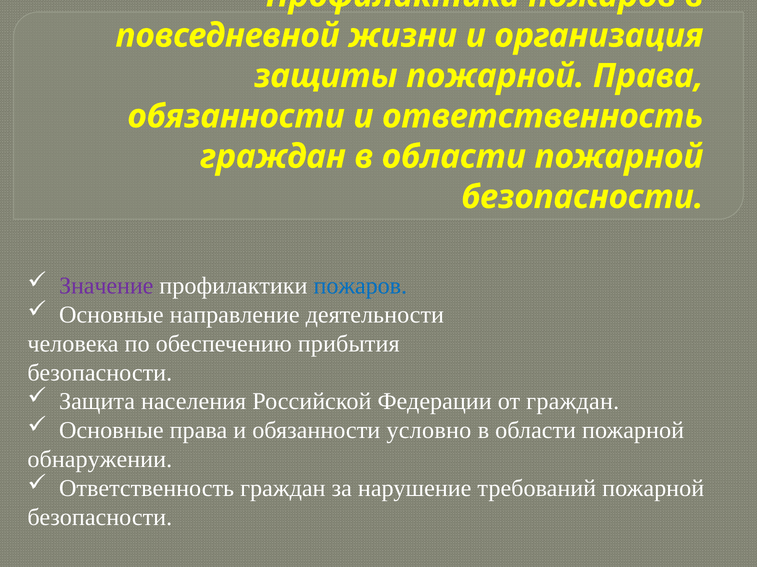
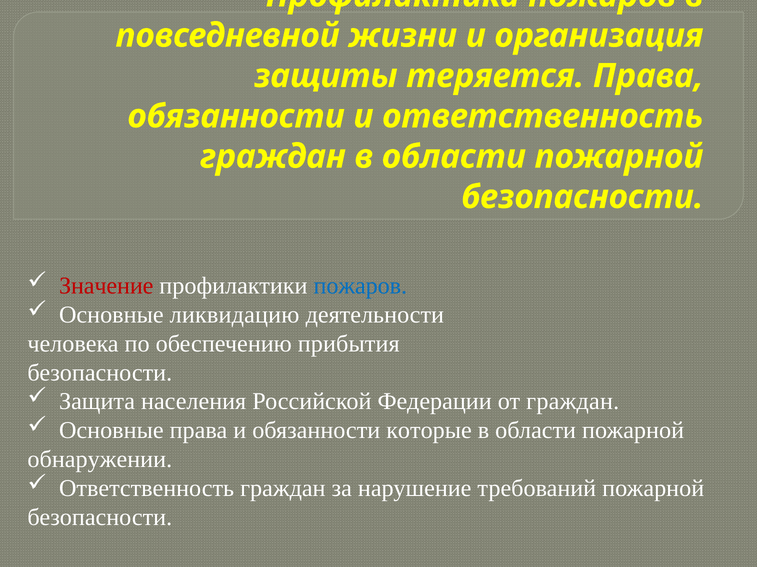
защиты пожарной: пожарной -> теряется
Значение colour: purple -> red
направление: направление -> ликвидацию
условно: условно -> которые
